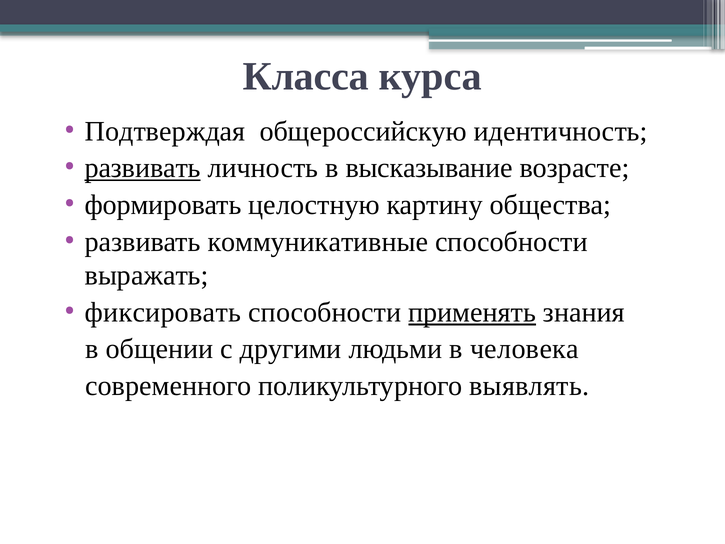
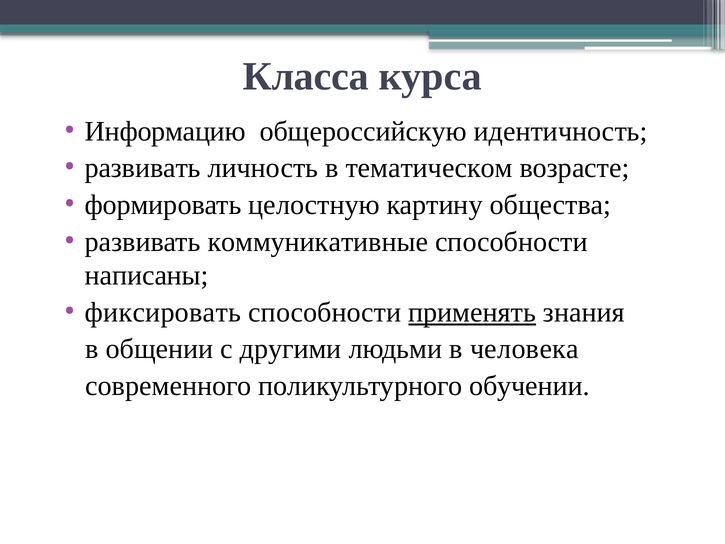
Подтверждая: Подтверждая -> Информацию
развивать at (143, 168) underline: present -> none
высказывание: высказывание -> тематическом
выражать: выражать -> написаны
выявлять: выявлять -> обучении
